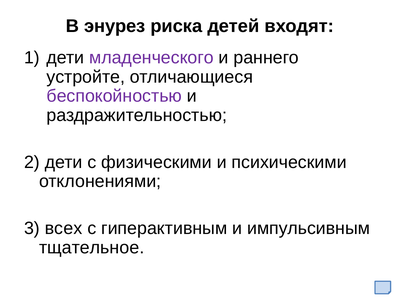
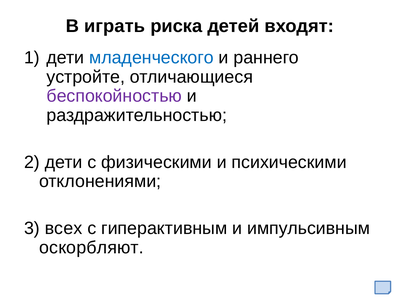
энурез: энурез -> играть
младенческого colour: purple -> blue
тщательное: тщательное -> оскорбляют
